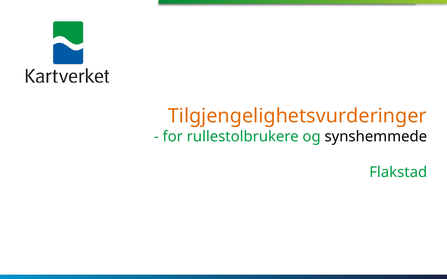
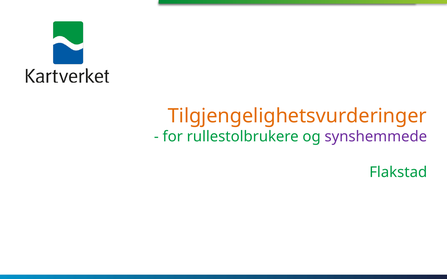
synshemmede colour: black -> purple
